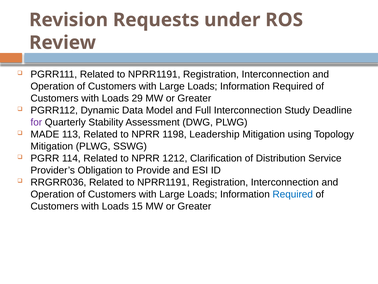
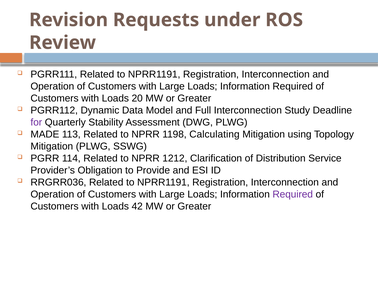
29: 29 -> 20
Leadership: Leadership -> Calculating
Required at (293, 194) colour: blue -> purple
15: 15 -> 42
